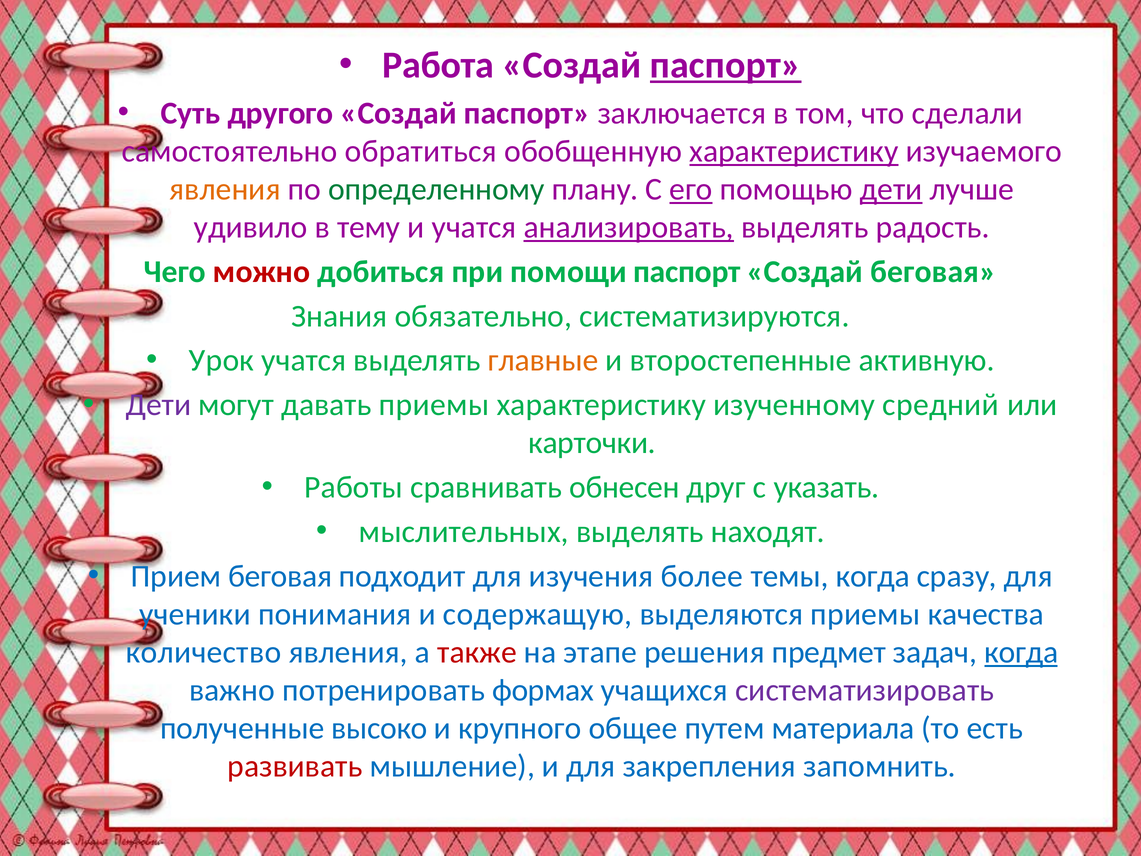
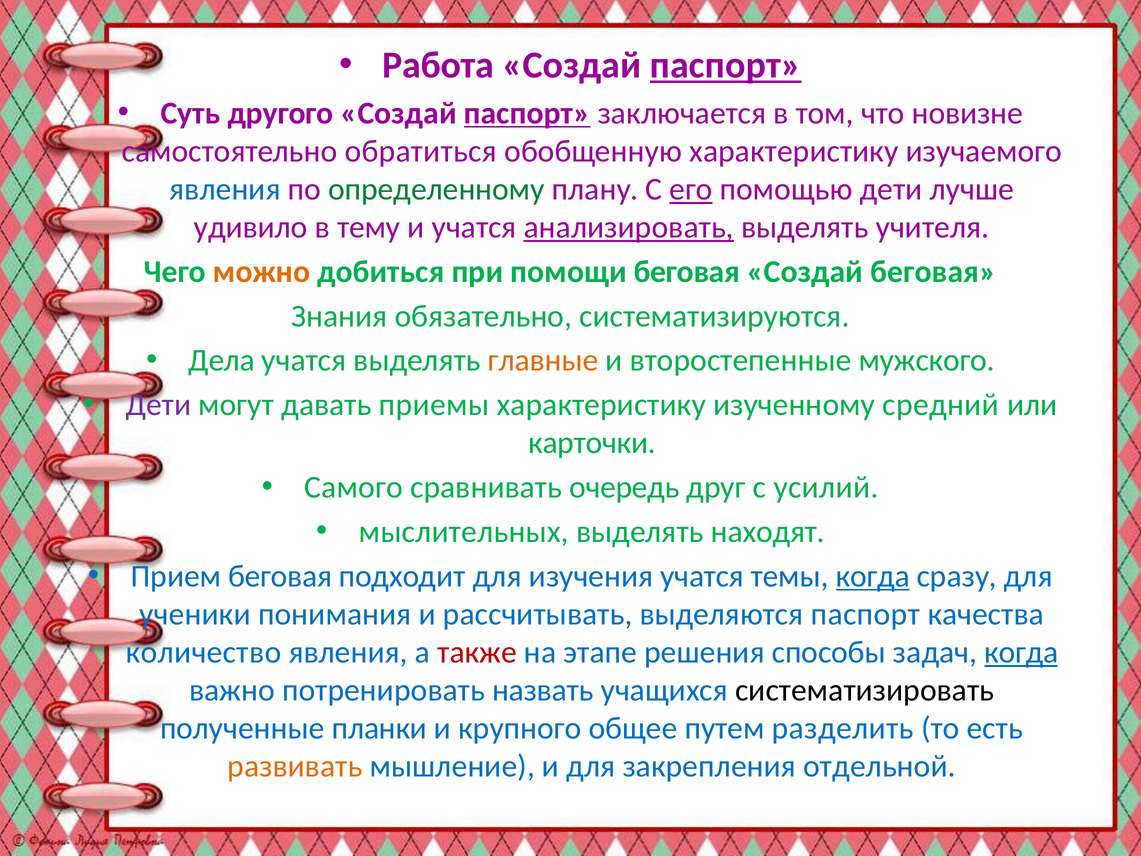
паспорт at (527, 113) underline: none -> present
сделали: сделали -> новизне
характеристику at (794, 151) underline: present -> none
явления at (225, 189) colour: orange -> blue
дети at (891, 189) underline: present -> none
радость: радость -> учителя
можно colour: red -> orange
помощи паспорт: паспорт -> беговая
Урок: Урок -> Дела
активную: активную -> мужского
Работы: Работы -> Самого
обнесен: обнесен -> очередь
указать: указать -> усилий
изучения более: более -> учатся
когда at (873, 576) underline: none -> present
содержащую: содержащую -> рассчитывать
выделяются приемы: приемы -> паспорт
предмет: предмет -> способы
формах: формах -> назвать
систематизировать colour: purple -> black
высоко: высоко -> планки
материала: материала -> разделить
развивать colour: red -> orange
запомнить: запомнить -> отдельной
